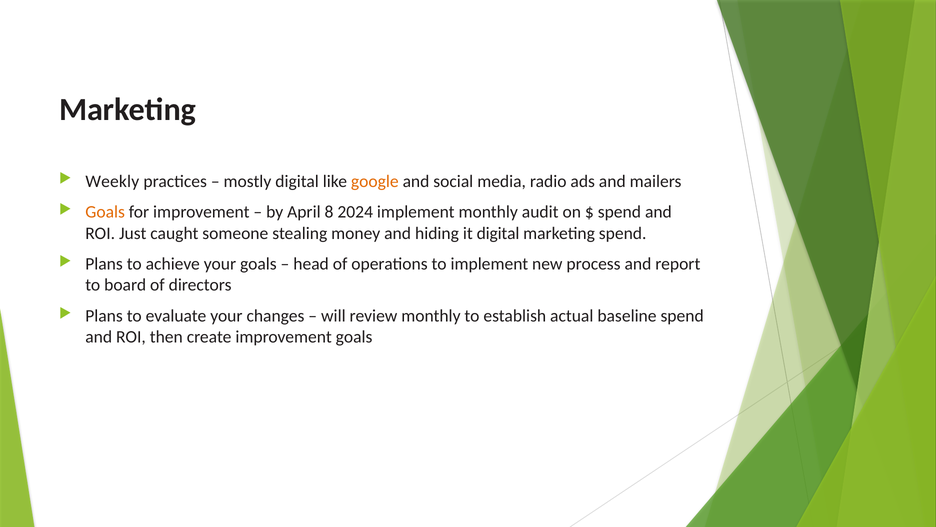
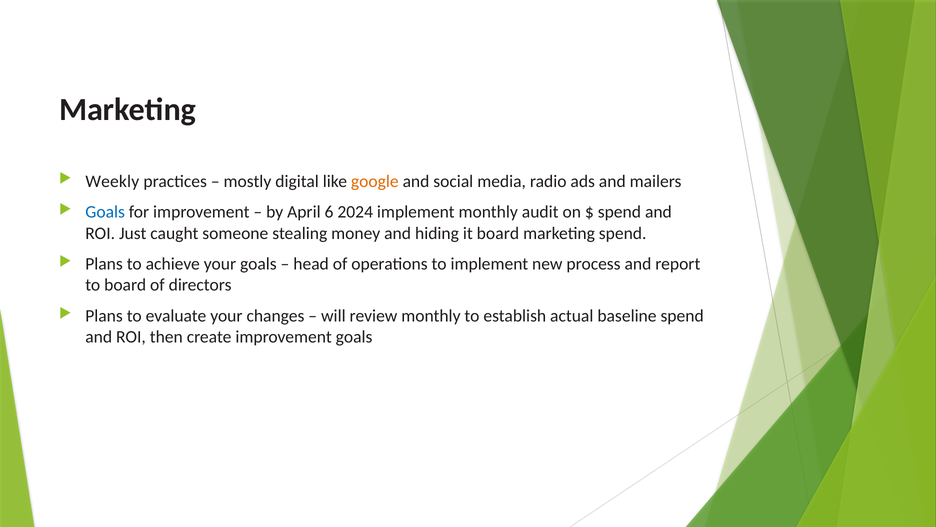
Goals at (105, 212) colour: orange -> blue
8: 8 -> 6
it digital: digital -> board
